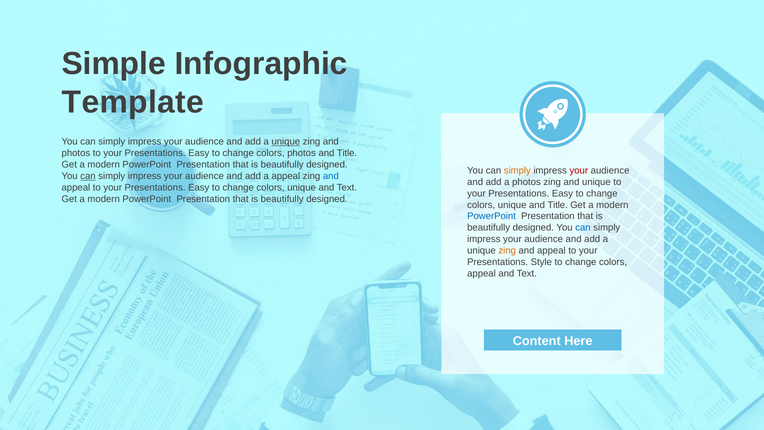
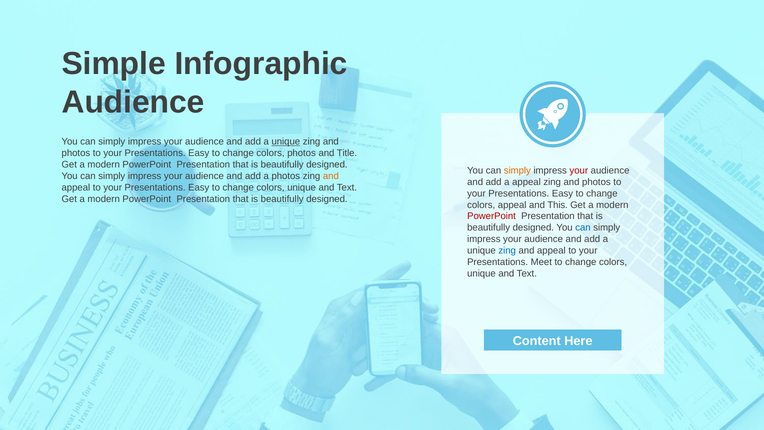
Template at (133, 102): Template -> Audience
can at (88, 176) underline: present -> none
a appeal: appeal -> photos
and at (331, 176) colour: blue -> orange
a photos: photos -> appeal
unique at (596, 182): unique -> photos
unique at (512, 205): unique -> appeal
Title at (558, 205): Title -> This
PowerPoint at (492, 216) colour: blue -> red
zing at (507, 251) colour: orange -> blue
Style: Style -> Meet
appeal at (481, 274): appeal -> unique
